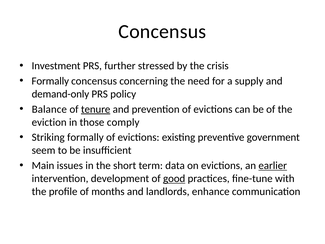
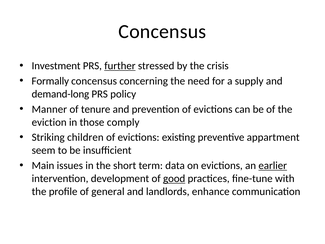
further underline: none -> present
demand-only: demand-only -> demand-long
Balance: Balance -> Manner
tenure underline: present -> none
Striking formally: formally -> children
government: government -> appartment
months: months -> general
